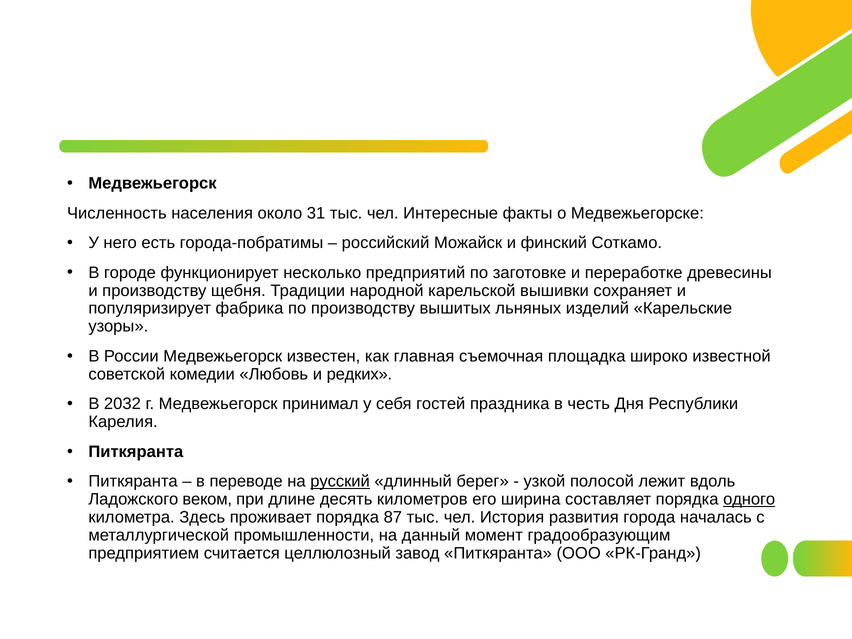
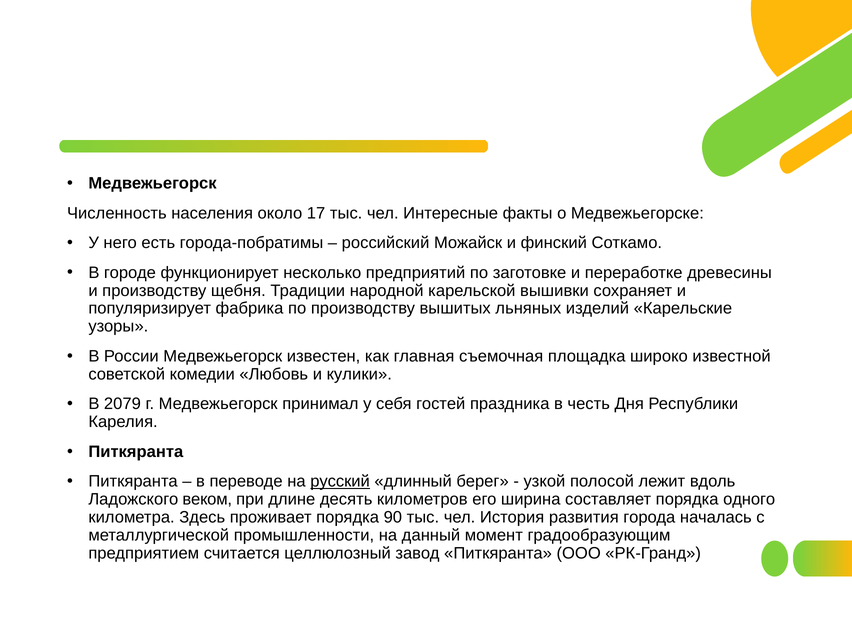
31: 31 -> 17
редких: редких -> кулики
2032: 2032 -> 2079
одного underline: present -> none
87: 87 -> 90
